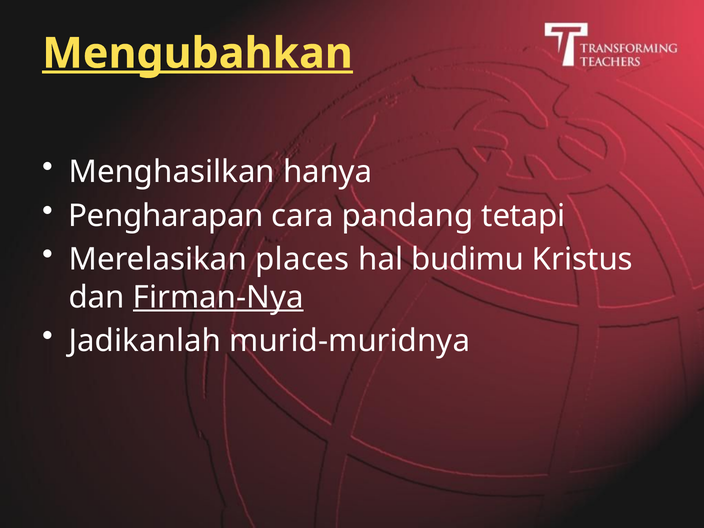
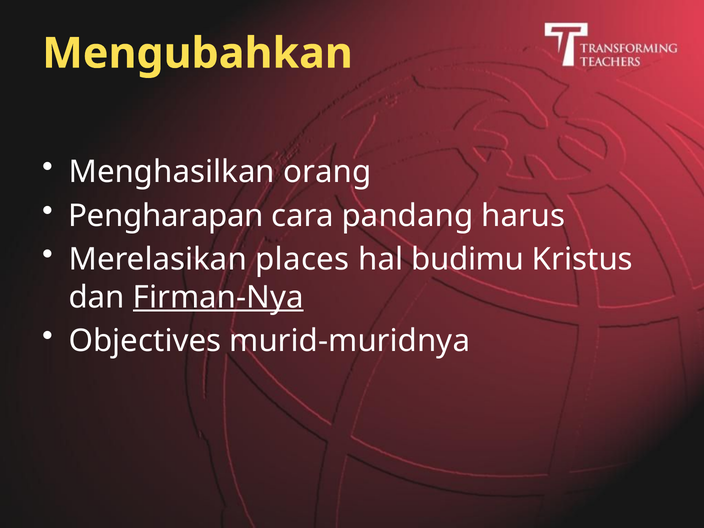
Mengubahkan underline: present -> none
hanya: hanya -> orang
tetapi: tetapi -> harus
Jadikanlah: Jadikanlah -> Objectives
